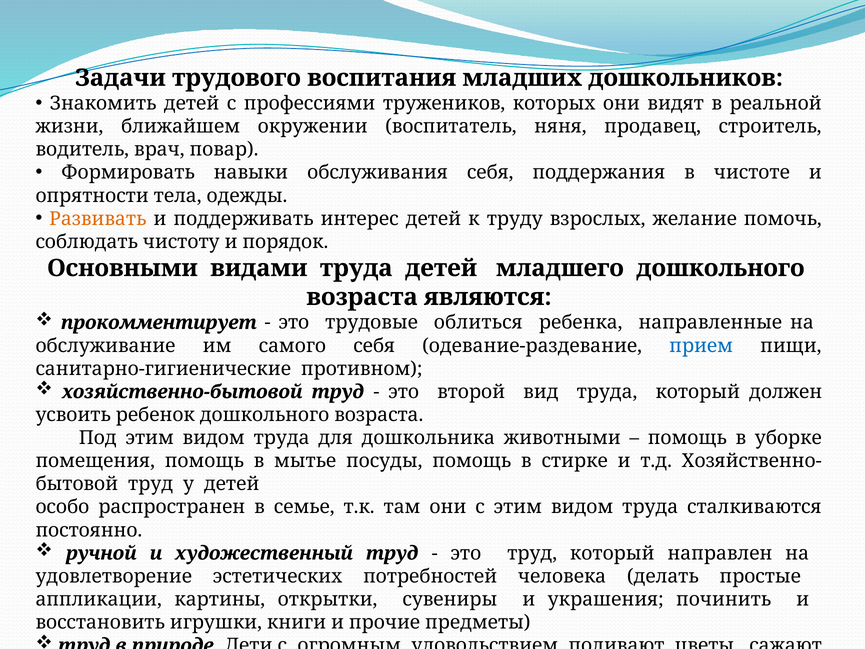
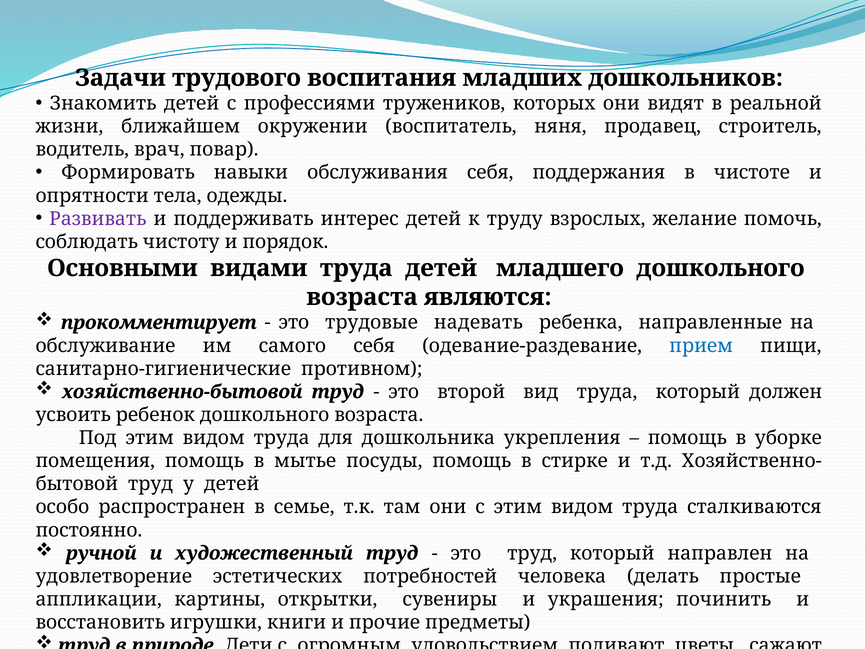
Развивать colour: orange -> purple
облиться: облиться -> надевать
дошкольника животными: животными -> укрепления
